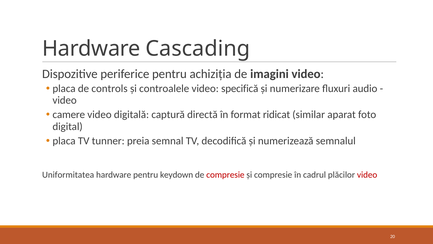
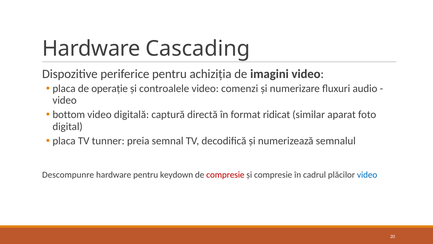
controls: controls -> operație
specifică: specifică -> comenzi
camere: camere -> bottom
Uniformitatea: Uniformitatea -> Descompunre
video at (367, 175) colour: red -> blue
